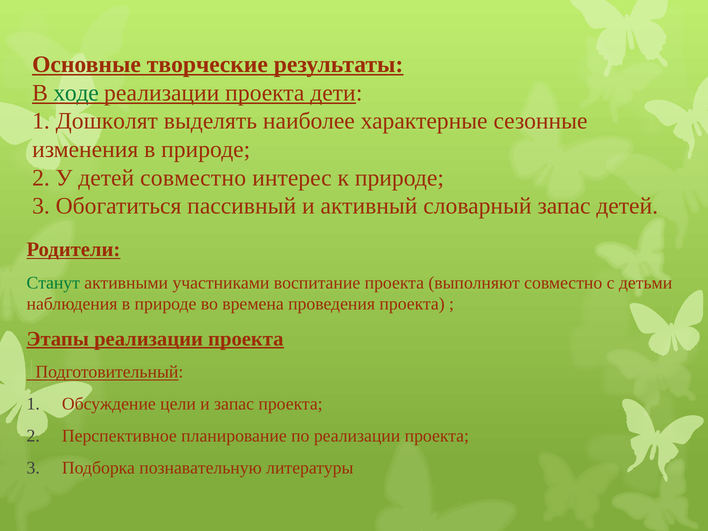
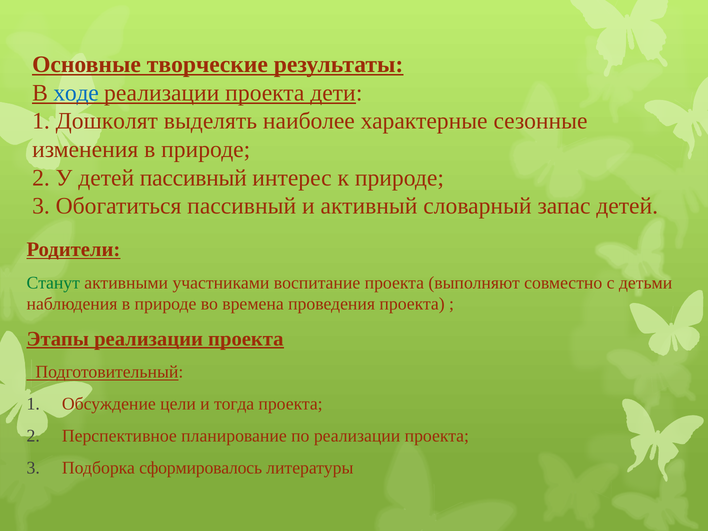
ходе colour: green -> blue
детей совместно: совместно -> пассивный
и запас: запас -> тогда
познавательную: познавательную -> сформировалось
